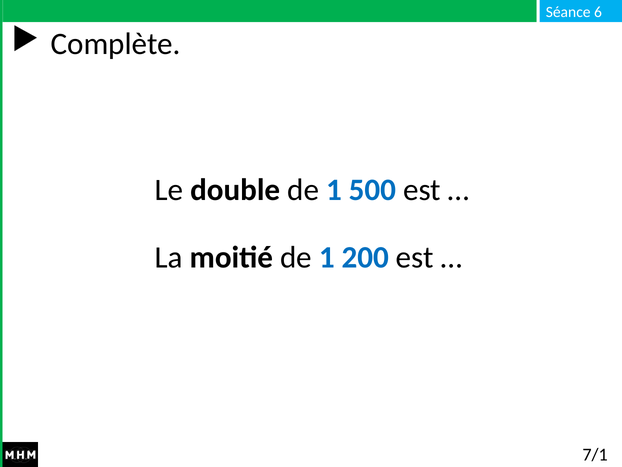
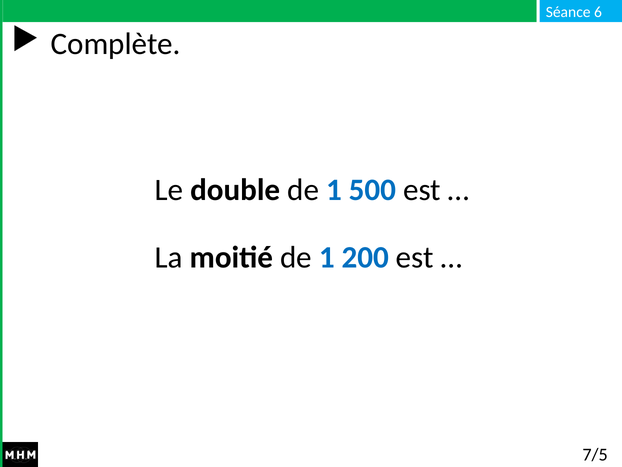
7/1: 7/1 -> 7/5
